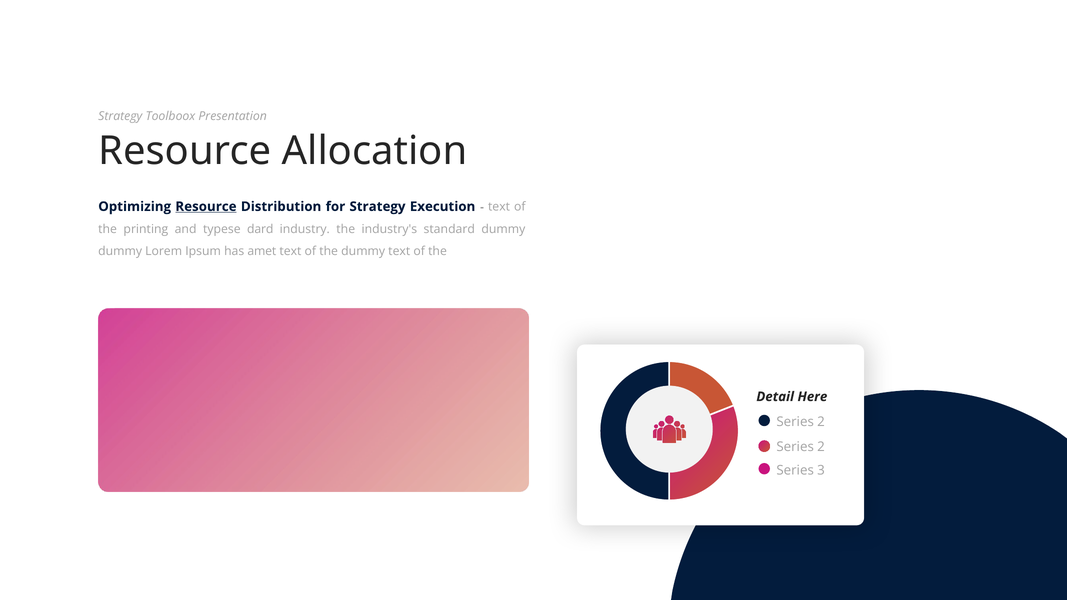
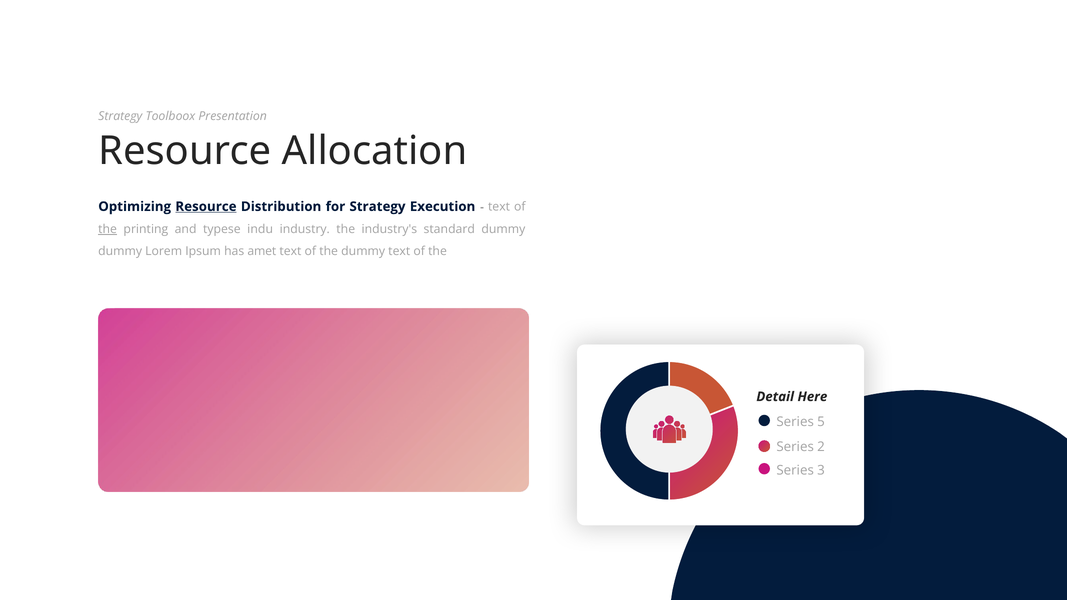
the at (108, 229) underline: none -> present
dard: dard -> indu
2 at (821, 422): 2 -> 5
